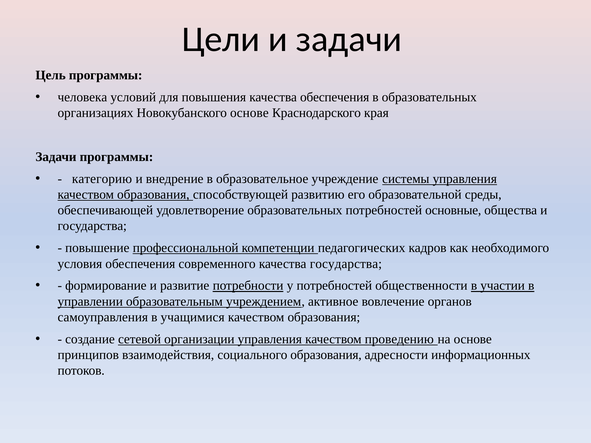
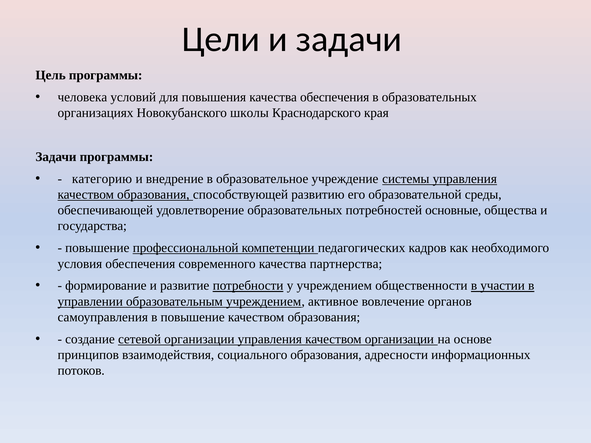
Новокубанского основе: основе -> школы
качества государства: государства -> партнерства
у потребностей: потребностей -> учреждением
в учащимися: учащимися -> повышение
качеством проведению: проведению -> организации
